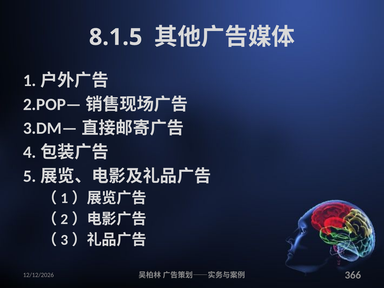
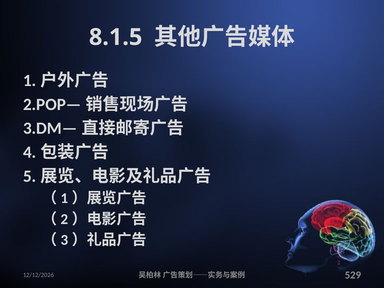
366: 366 -> 529
